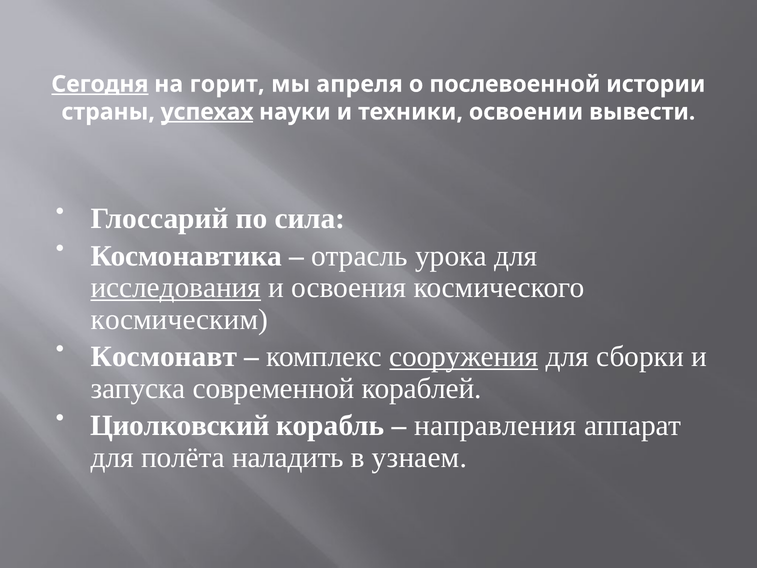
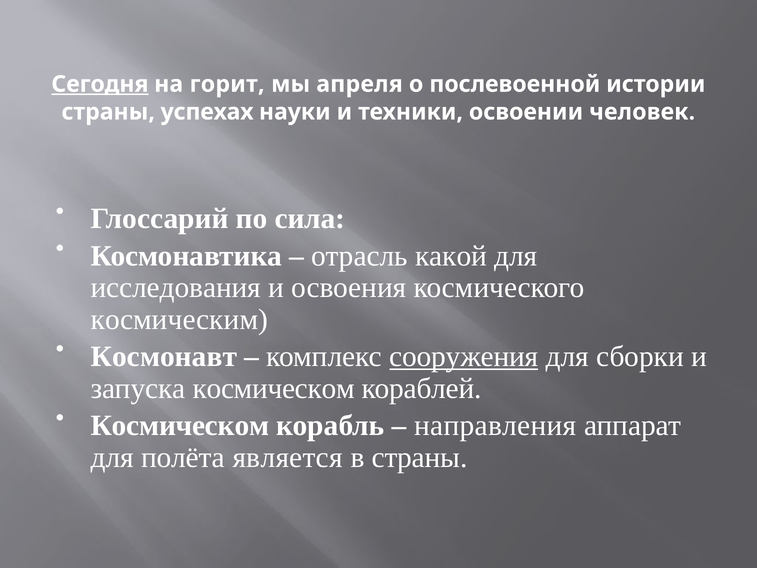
успехах underline: present -> none
вывести: вывести -> человек
урока: урока -> какой
исследования underline: present -> none
запуска современной: современной -> космическом
Циолковский at (180, 425): Циолковский -> Космическом
наладить: наладить -> является
в узнаем: узнаем -> страны
